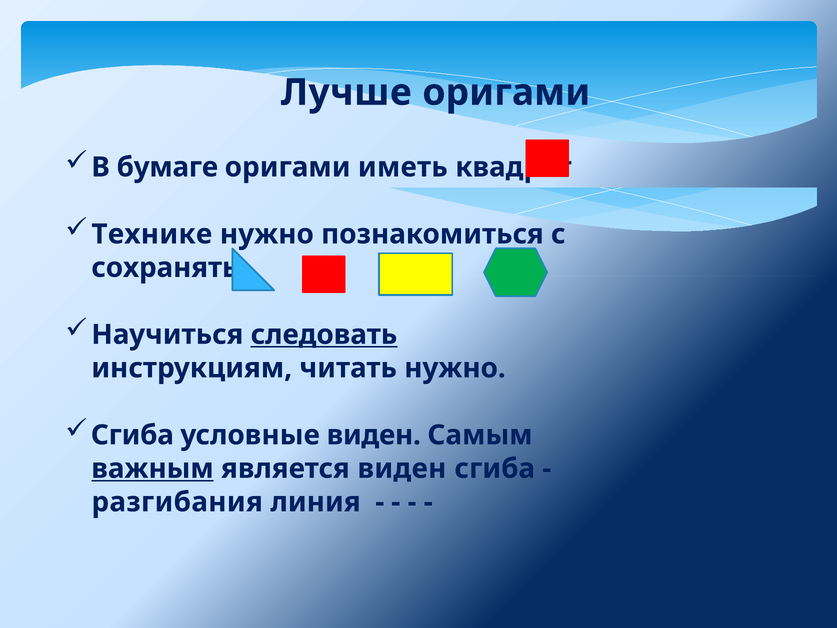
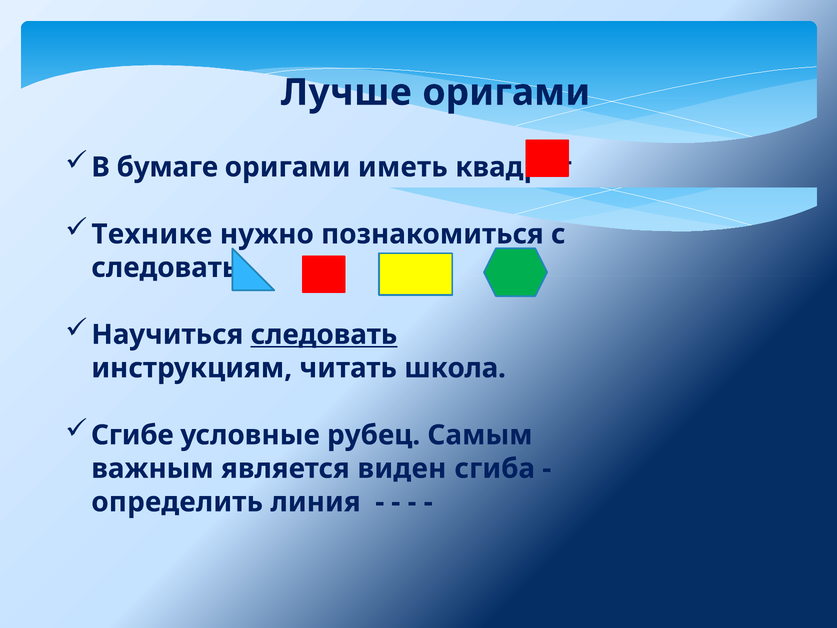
сохранять at (165, 268): сохранять -> следовать
читать нужно: нужно -> школа
Сгиба at (132, 435): Сгиба -> Сгибе
условные виден: виден -> рубец
важным underline: present -> none
разгибания: разгибания -> определить
